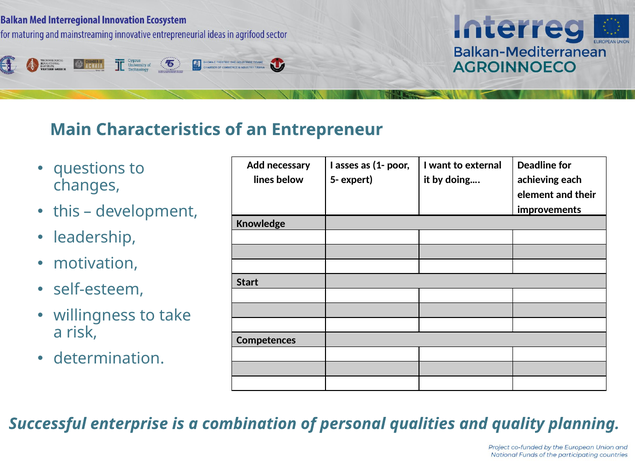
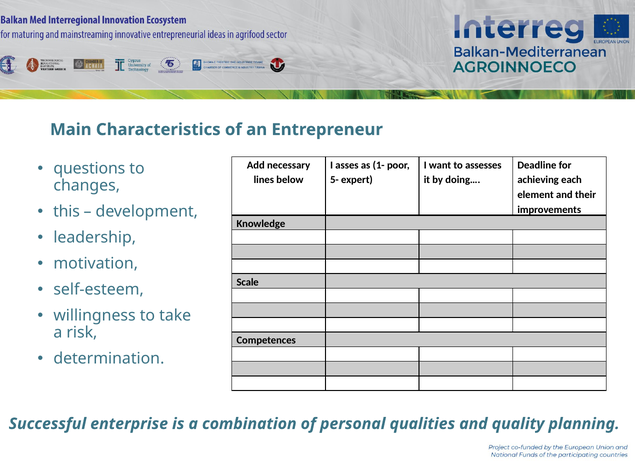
external: external -> assesses
Start: Start -> Scale
